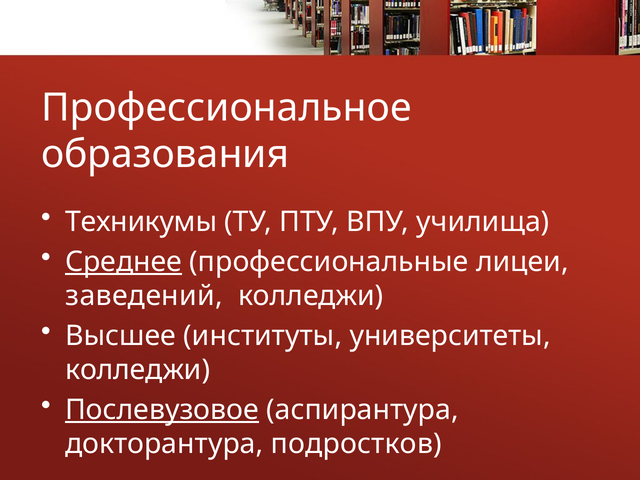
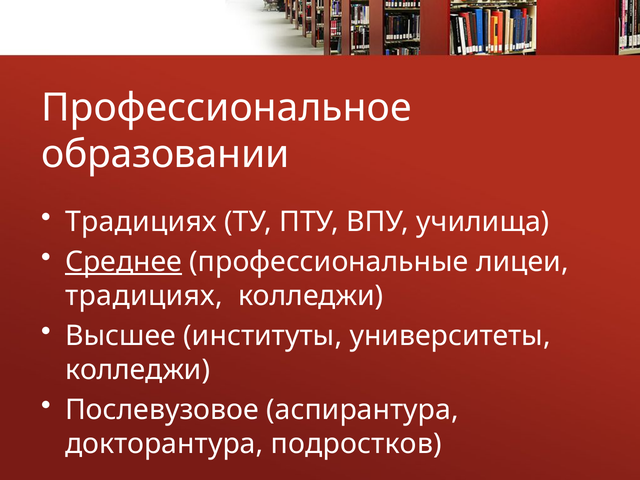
образования: образования -> образовании
Техникумы at (141, 222): Техникумы -> Традициях
заведений at (144, 296): заведений -> традициях
Послевузовое underline: present -> none
